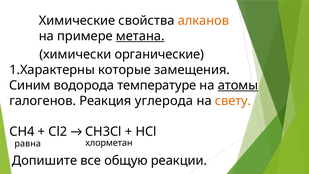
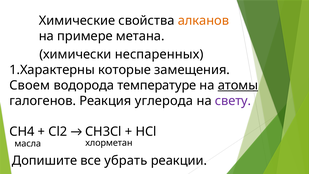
метана underline: present -> none
органические: органические -> неспаренных
Синим: Синим -> Своем
свету colour: orange -> purple
равна: равна -> масла
общую: общую -> убрать
